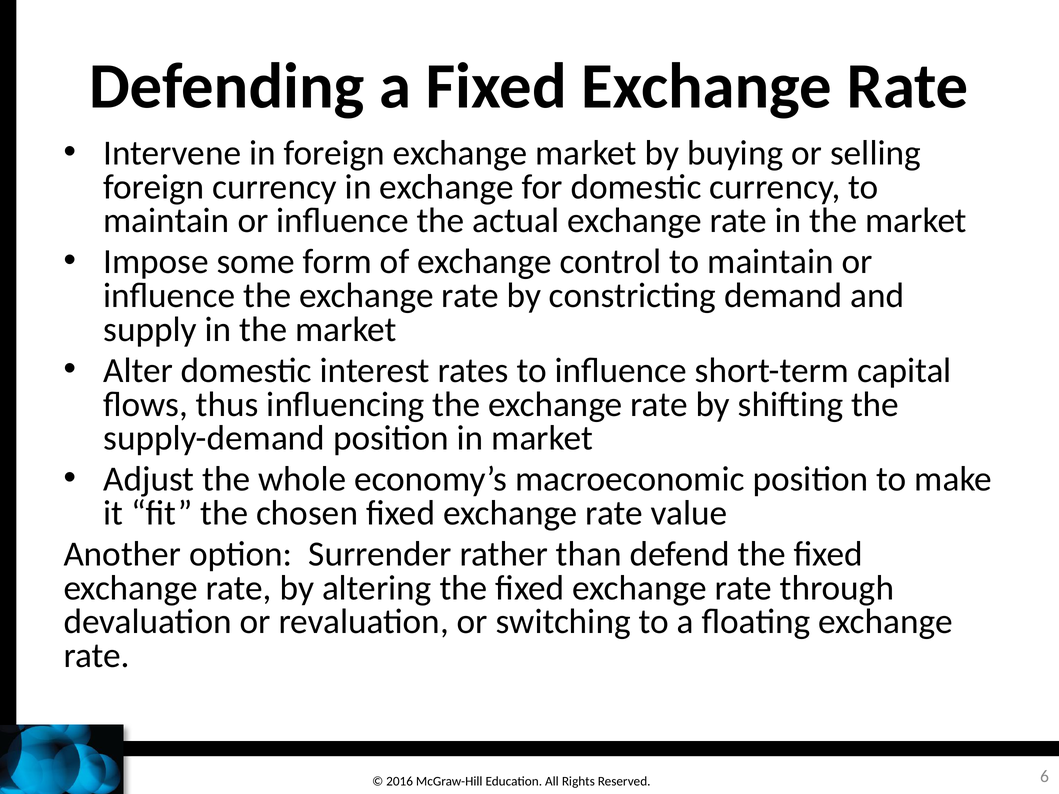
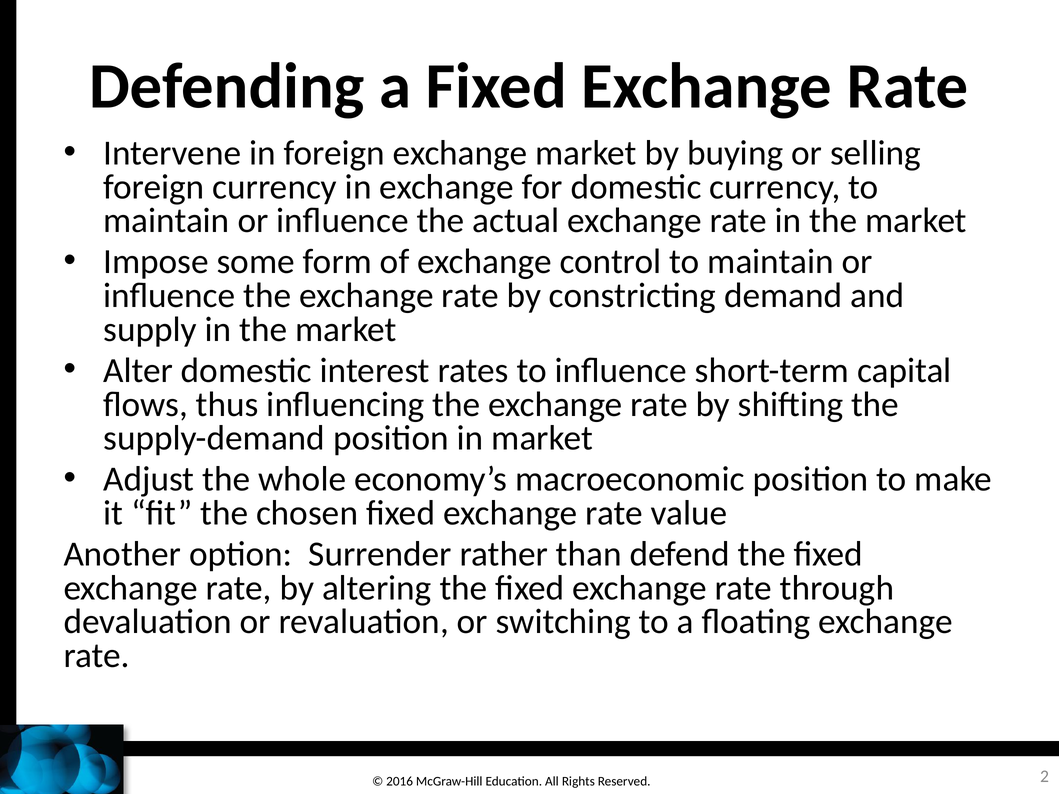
6: 6 -> 2
